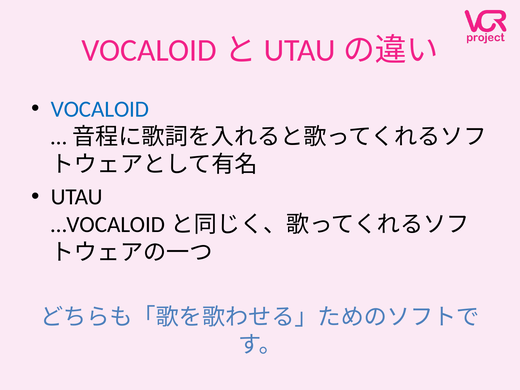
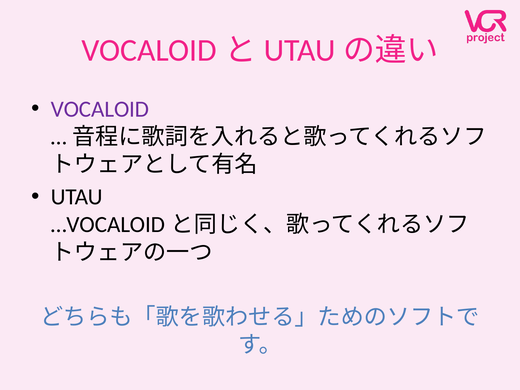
VOCALOID colour: blue -> purple
